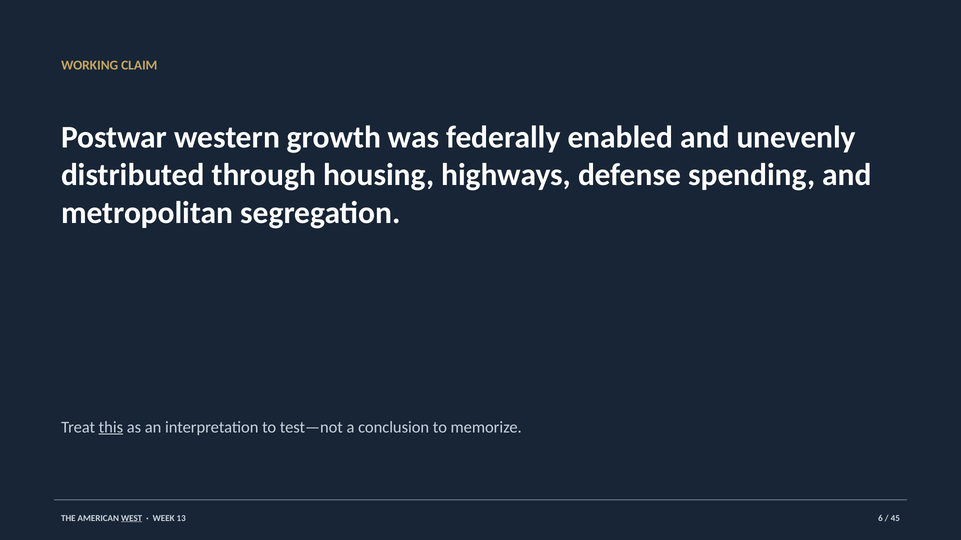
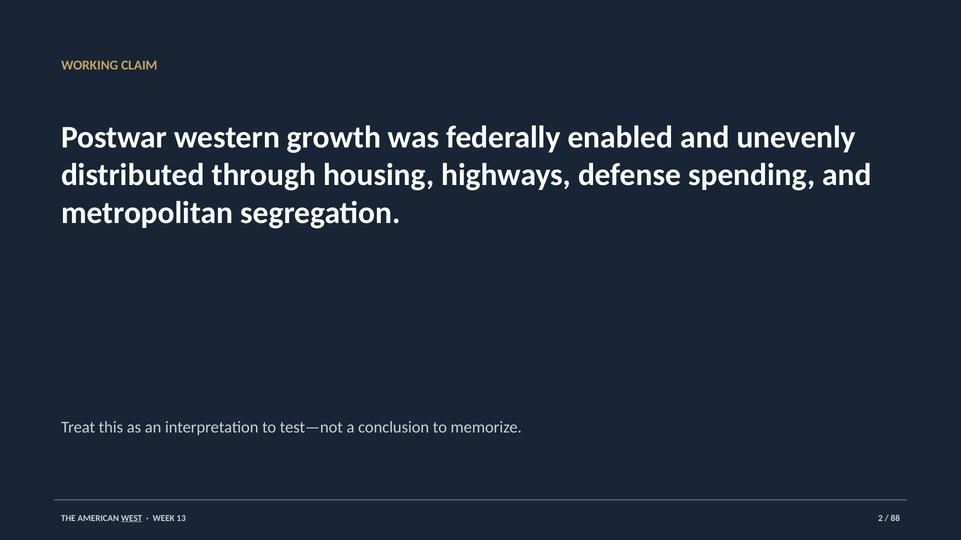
this underline: present -> none
6: 6 -> 2
45: 45 -> 88
